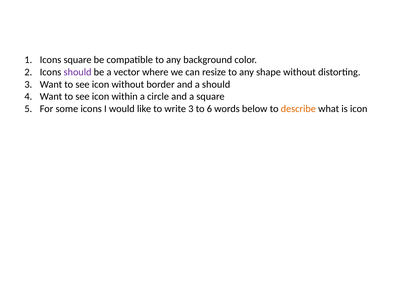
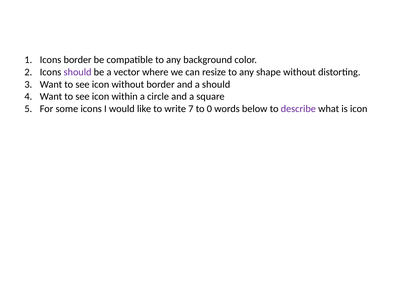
Icons square: square -> border
write 3: 3 -> 7
6: 6 -> 0
describe colour: orange -> purple
